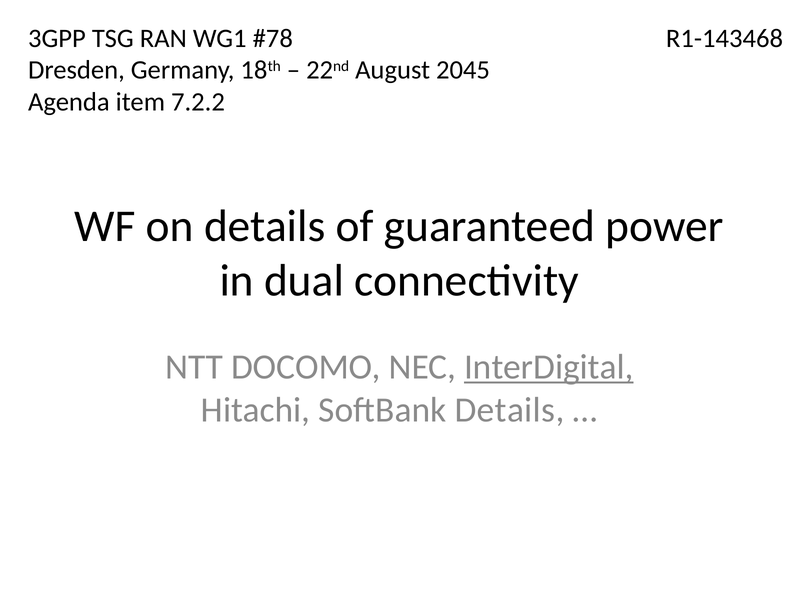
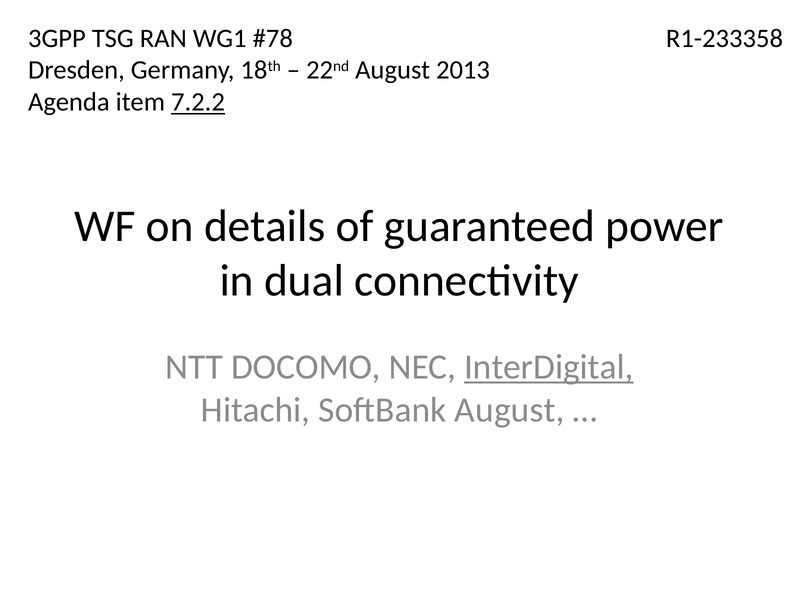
R1-143468: R1-143468 -> R1-233358
2045: 2045 -> 2013
7.2.2 underline: none -> present
SoftBank Details: Details -> August
